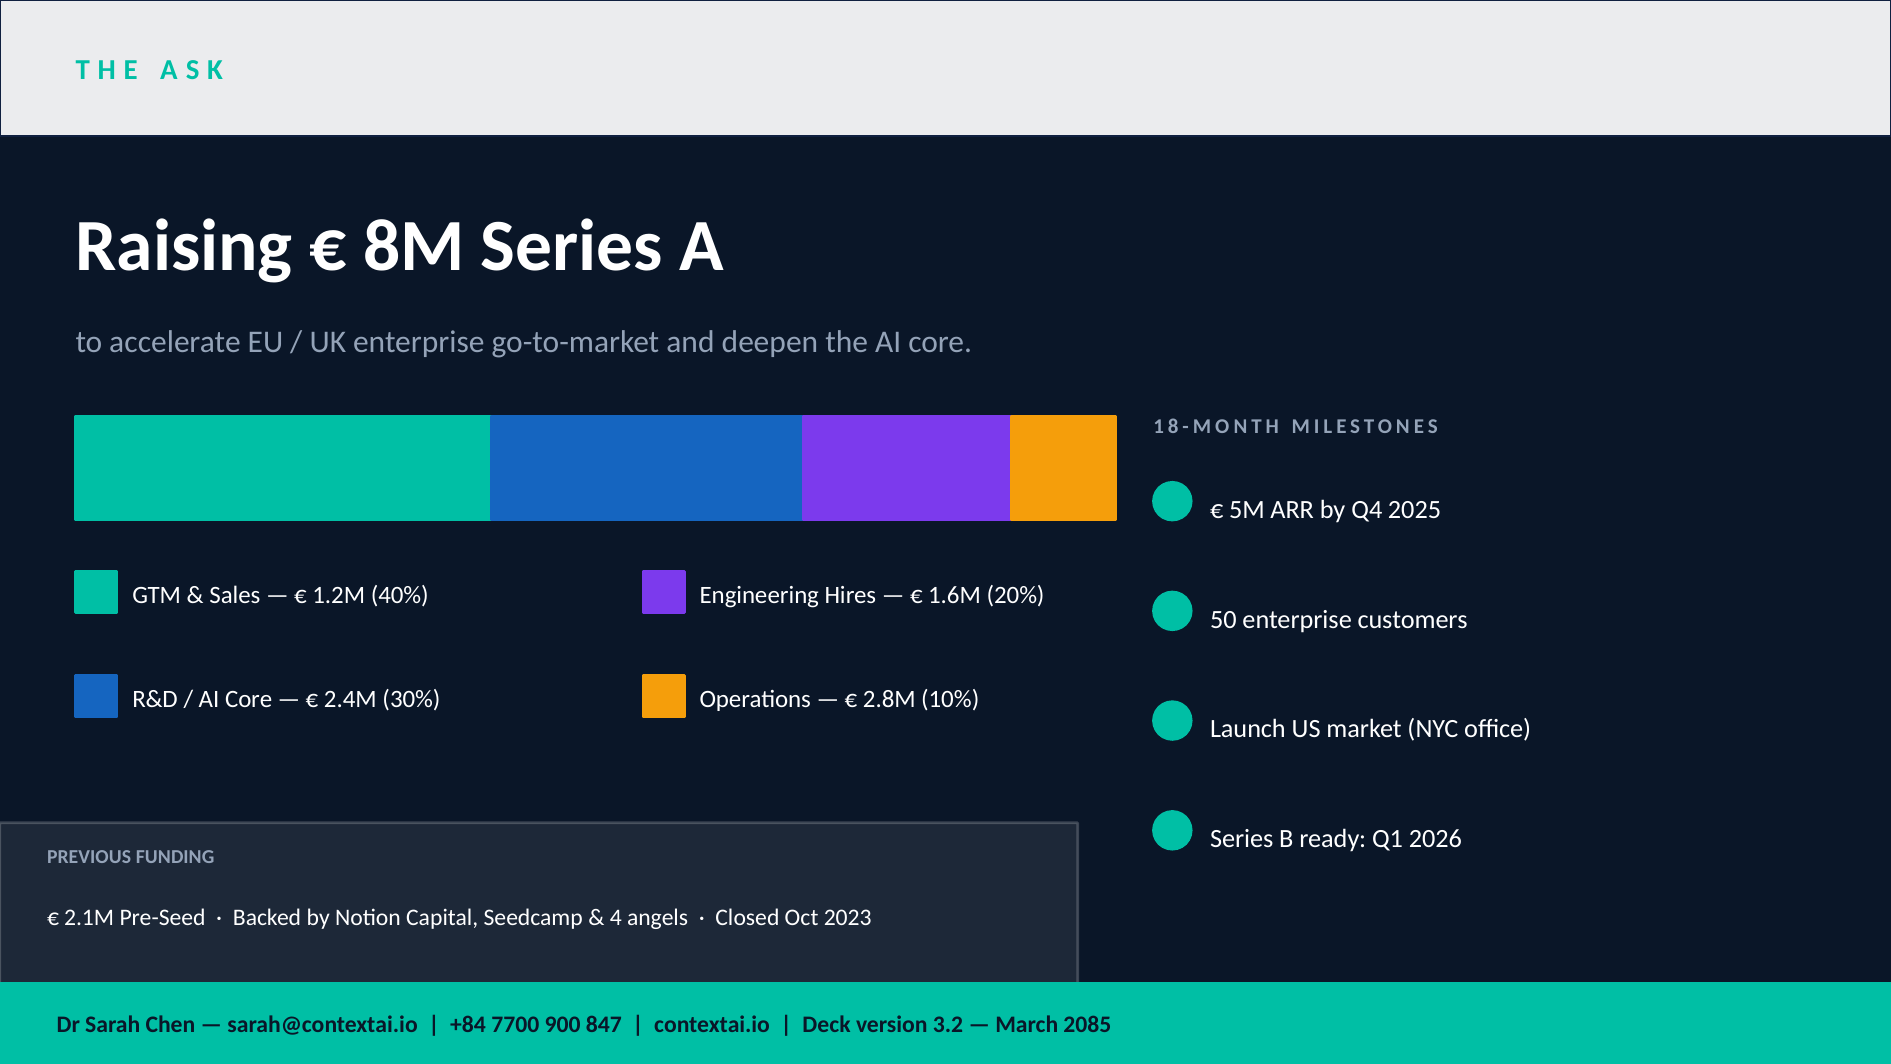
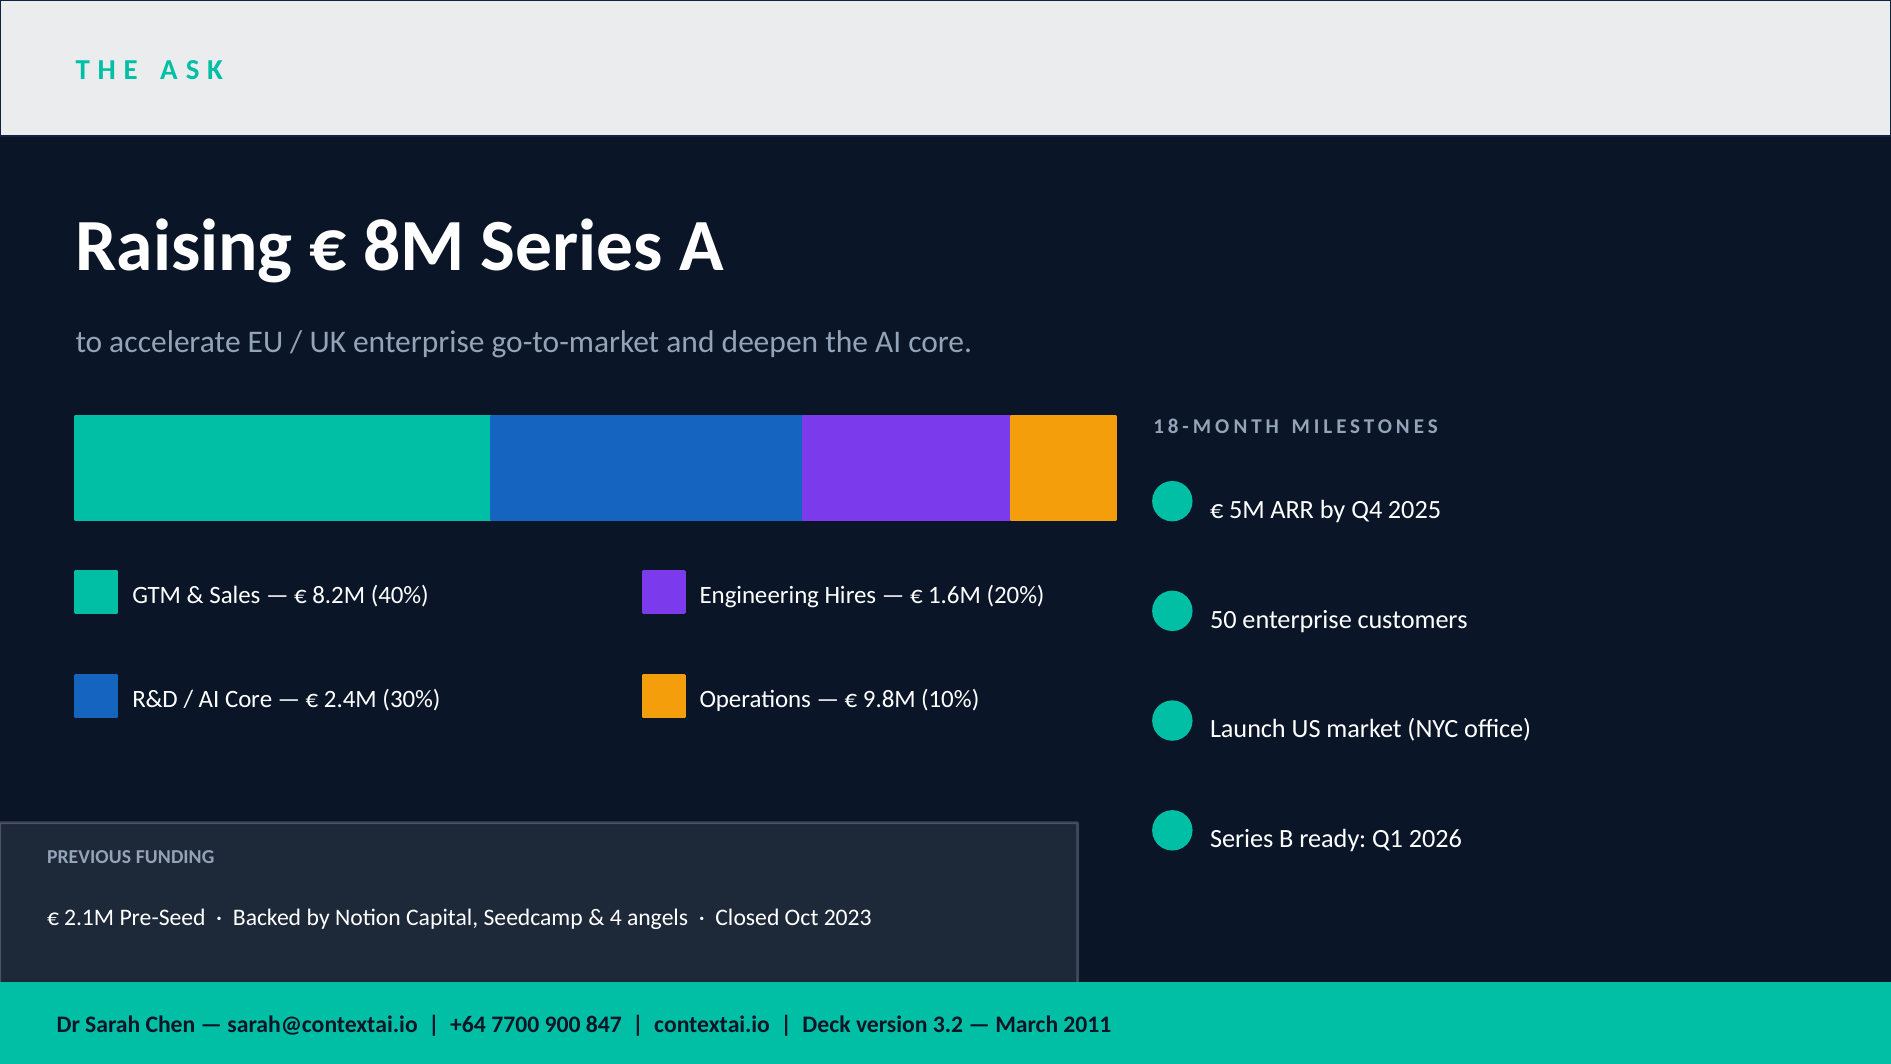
1.2M: 1.2M -> 8.2M
2.8M: 2.8M -> 9.8M
+84: +84 -> +64
2085: 2085 -> 2011
